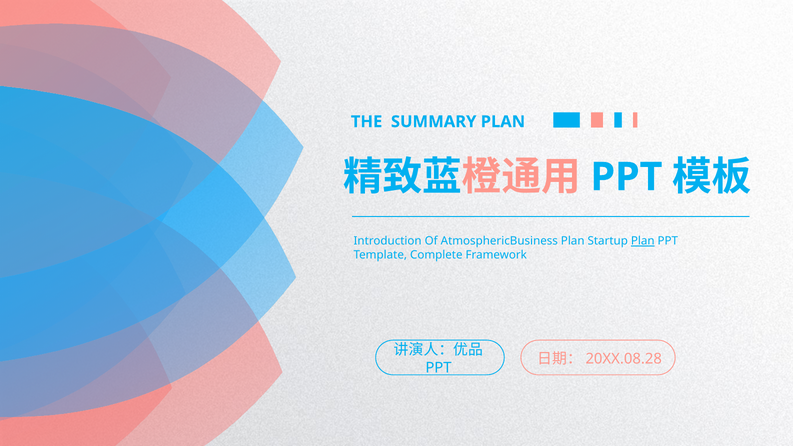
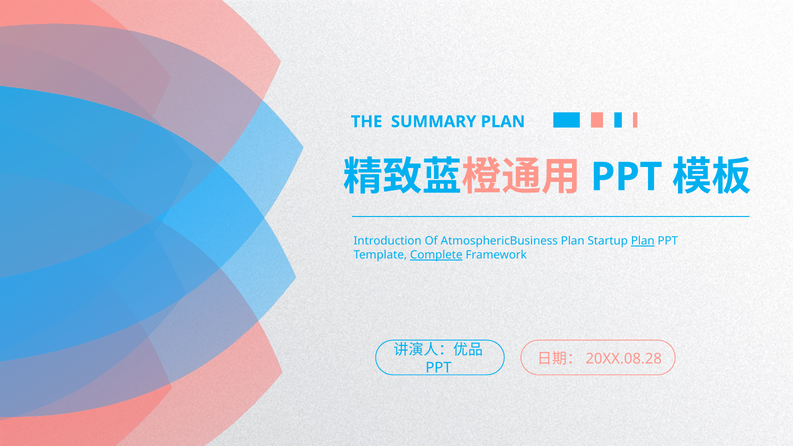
Complete underline: none -> present
